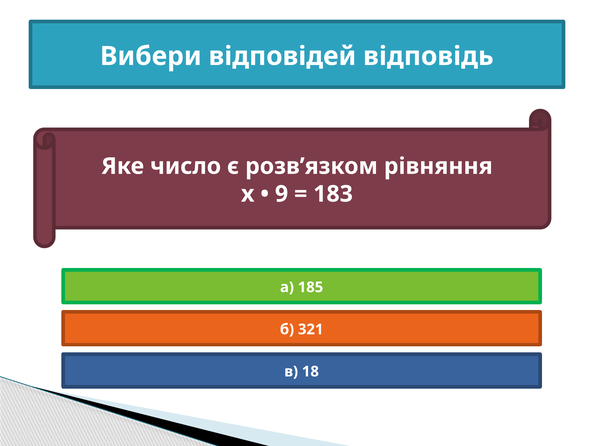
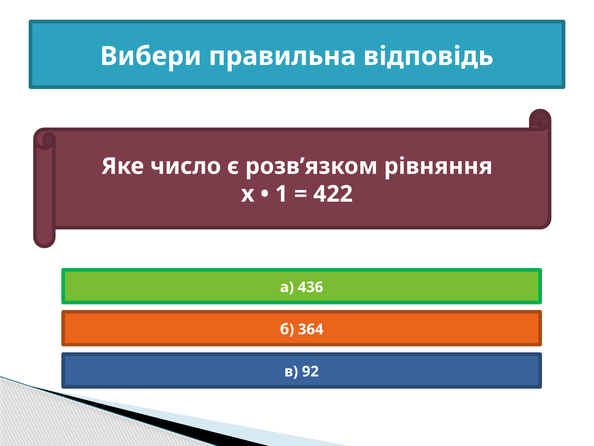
відповідей: відповідей -> правильна
9: 9 -> 1
183: 183 -> 422
185: 185 -> 436
321: 321 -> 364
18: 18 -> 92
